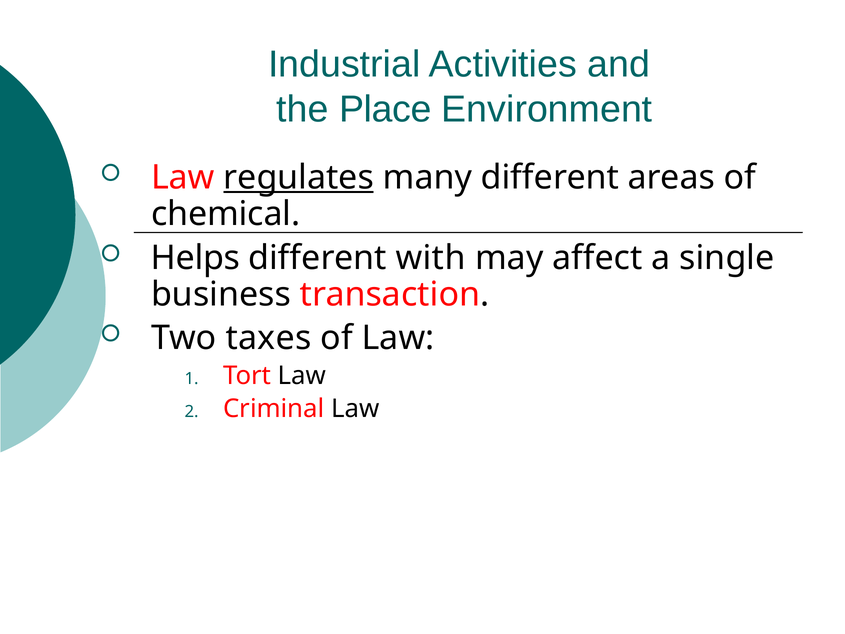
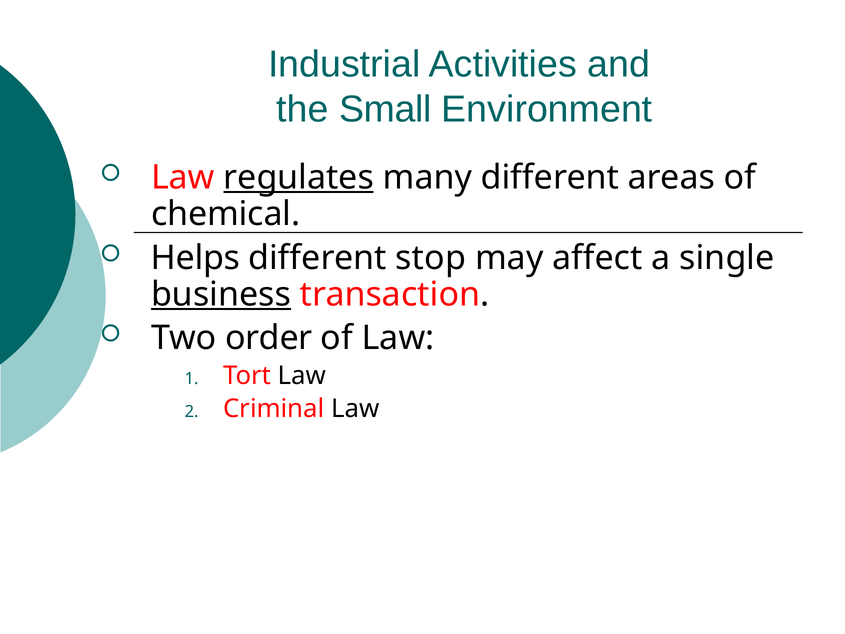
Place: Place -> Small
with: with -> stop
business underline: none -> present
taxes: taxes -> order
